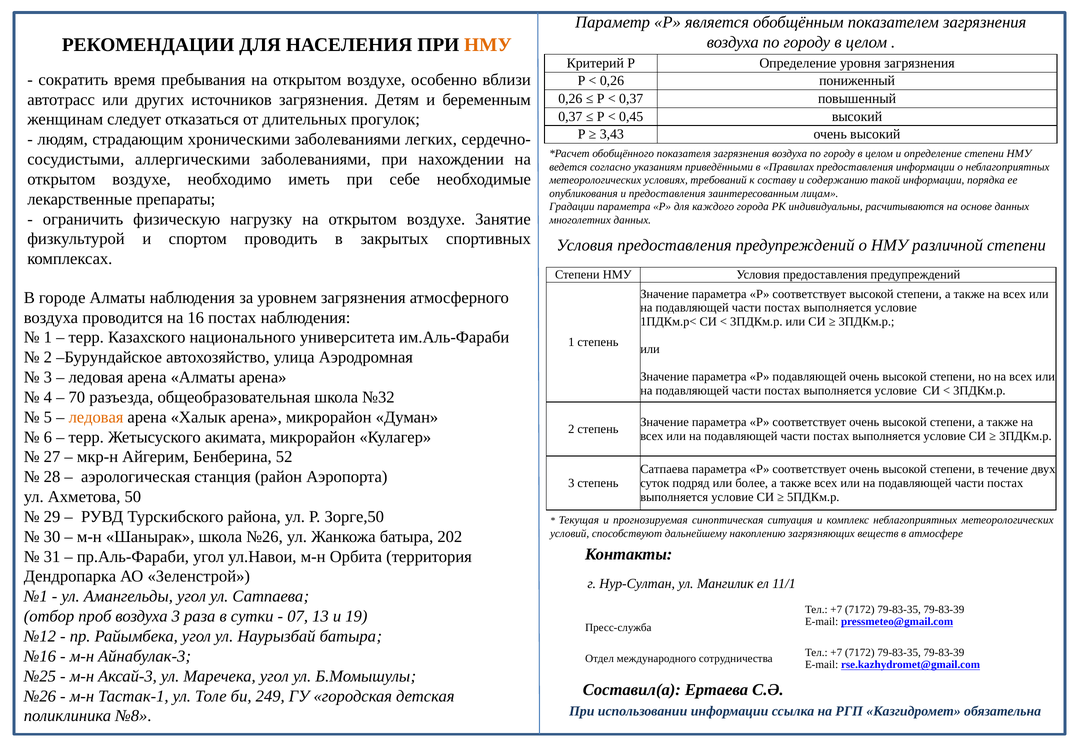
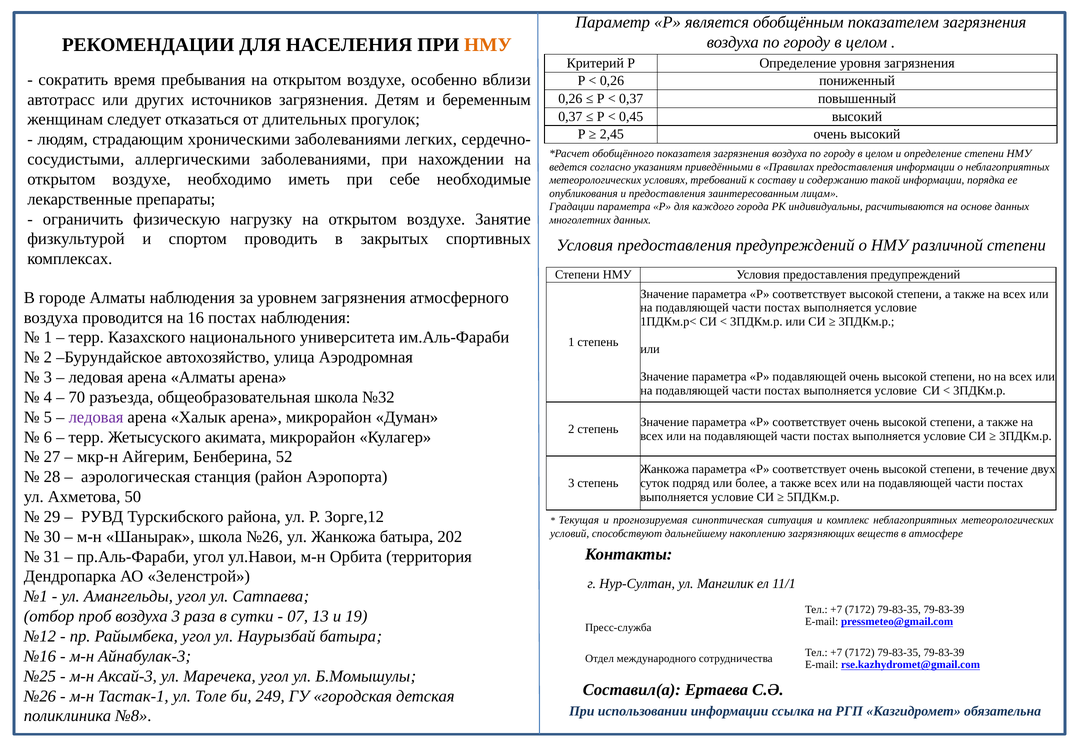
3,43: 3,43 -> 2,45
ледовая at (96, 417) colour: orange -> purple
Сатпаева at (665, 469): Сатпаева -> Жанкожа
Зорге,50: Зорге,50 -> Зорге,12
